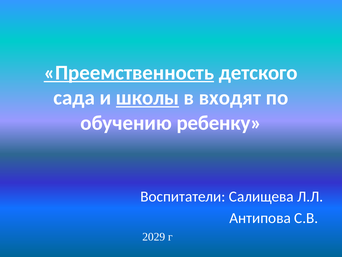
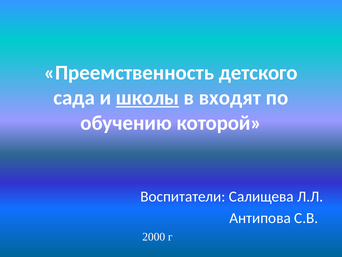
Преемственность underline: present -> none
ребенку: ребенку -> которой
2029: 2029 -> 2000
